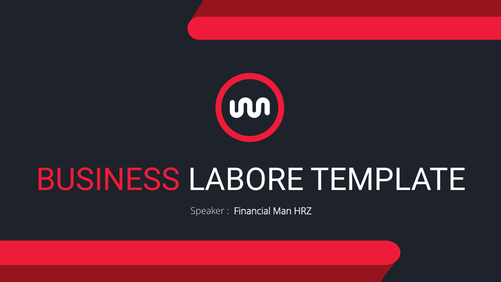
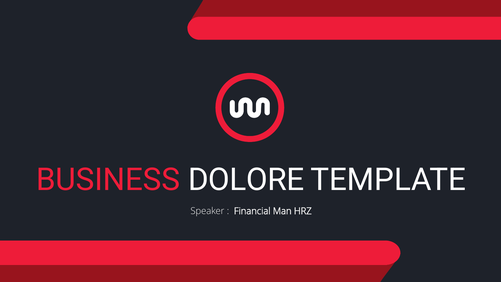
LABORE: LABORE -> DOLORE
